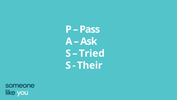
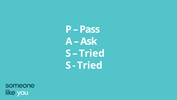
Their at (90, 65): Their -> Tried
